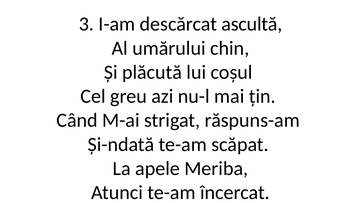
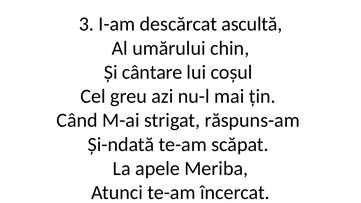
plăcută: plăcută -> cântare
